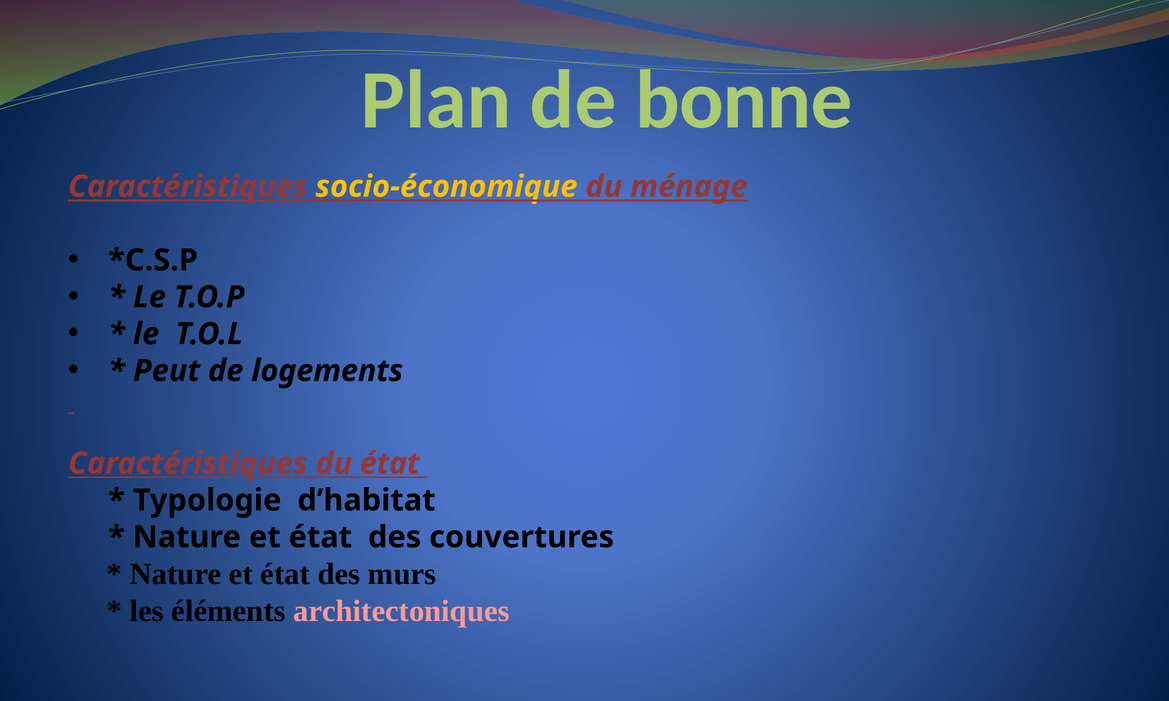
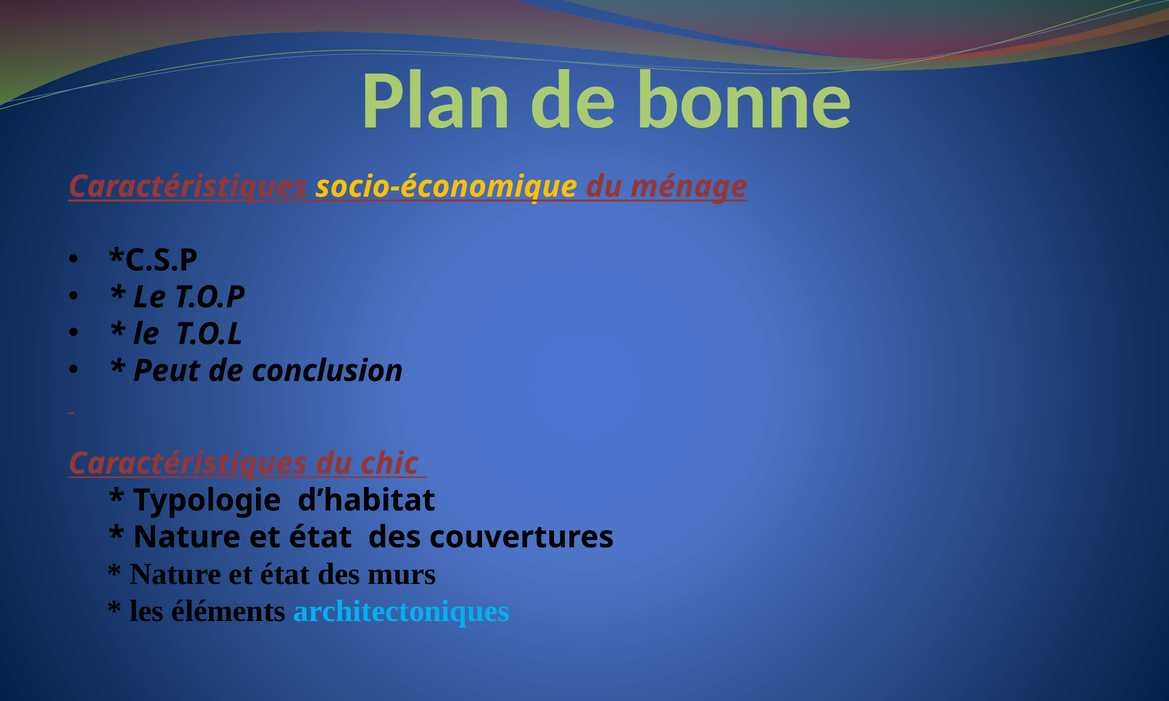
logements: logements -> conclusion
du état: état -> chic
architectoniques colour: pink -> light blue
